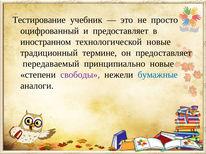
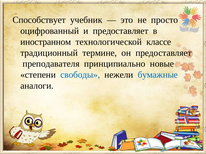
Тестирование: Тестирование -> Способствует
технологической новые: новые -> классе
передаваемый: передаваемый -> преподавателя
свободы colour: purple -> blue
